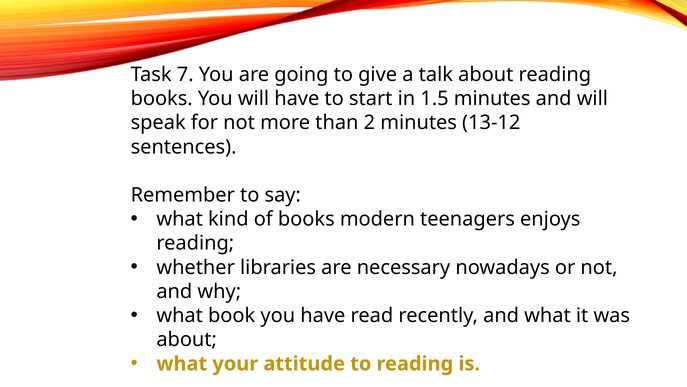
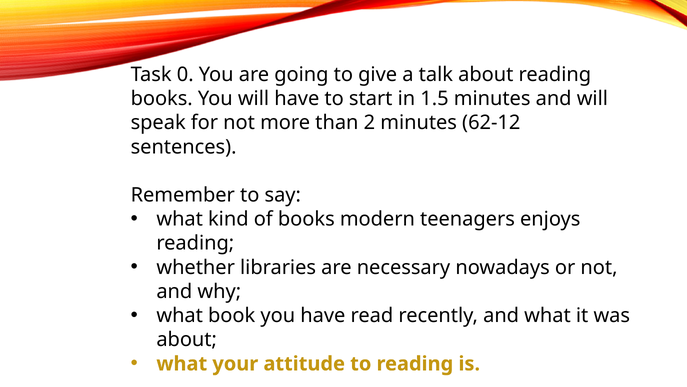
7: 7 -> 0
13-12: 13-12 -> 62-12
